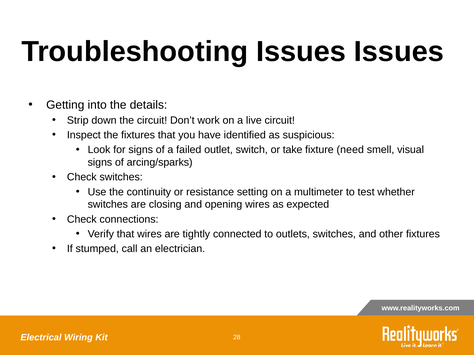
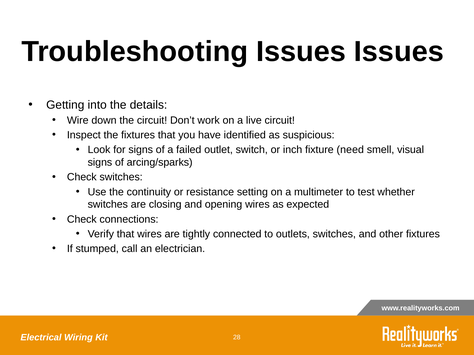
Strip: Strip -> Wire
take: take -> inch
